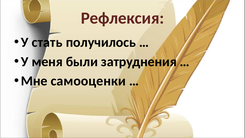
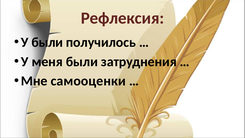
У стать: стать -> были
